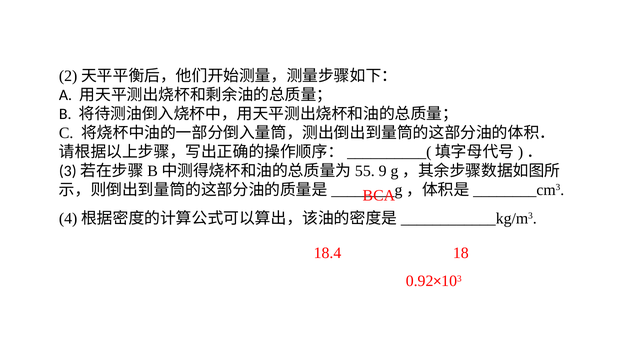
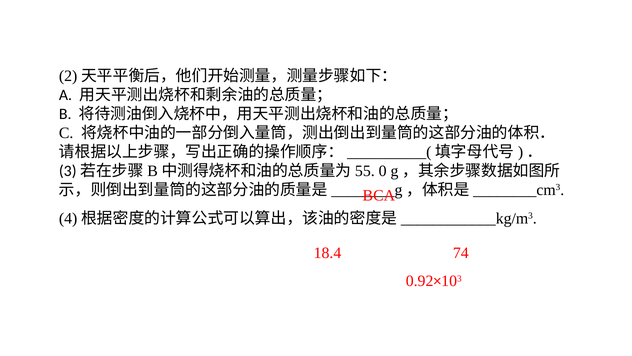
9: 9 -> 0
18: 18 -> 74
